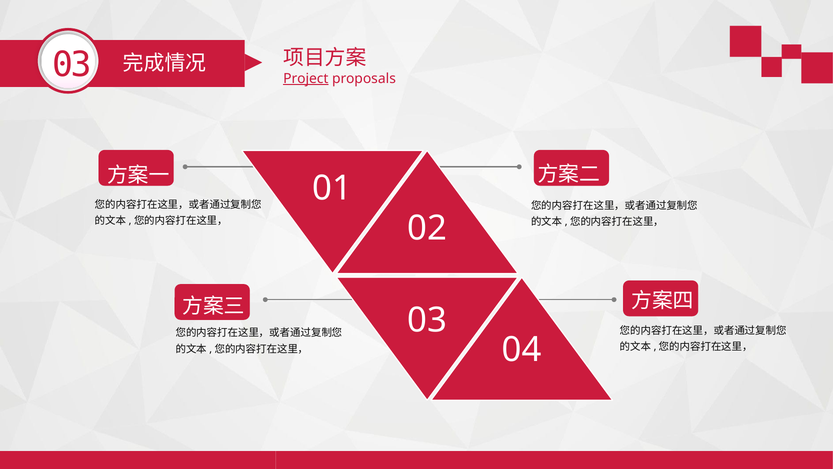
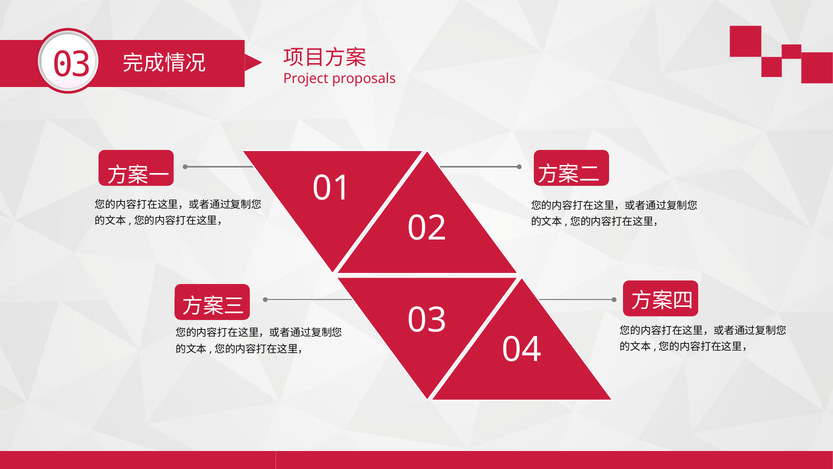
Project underline: present -> none
